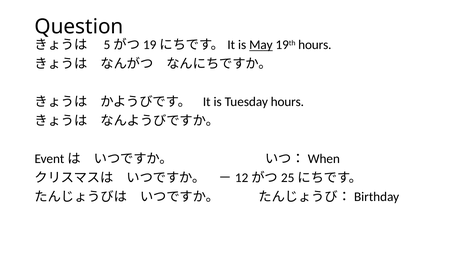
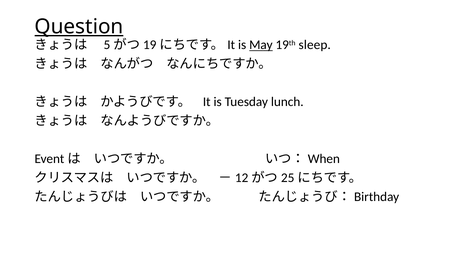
Question underline: none -> present
19th hours: hours -> sleep
Tuesday hours: hours -> lunch
